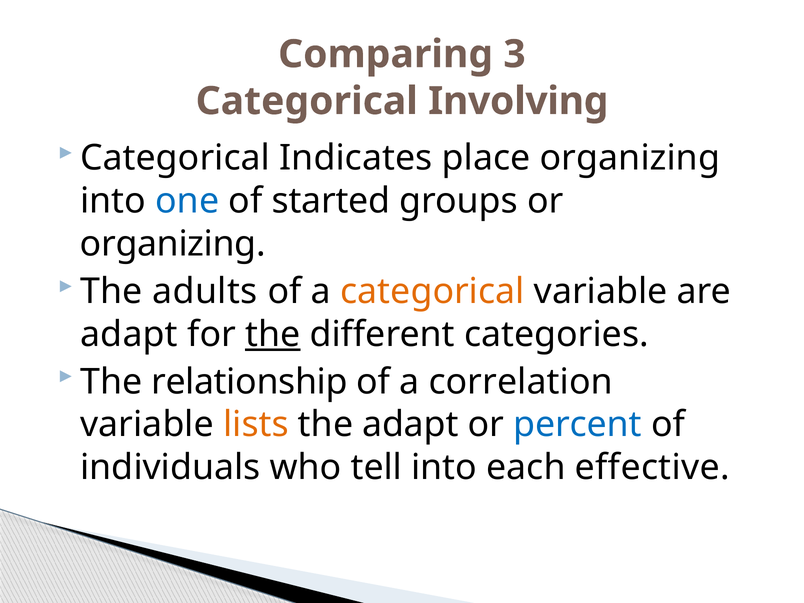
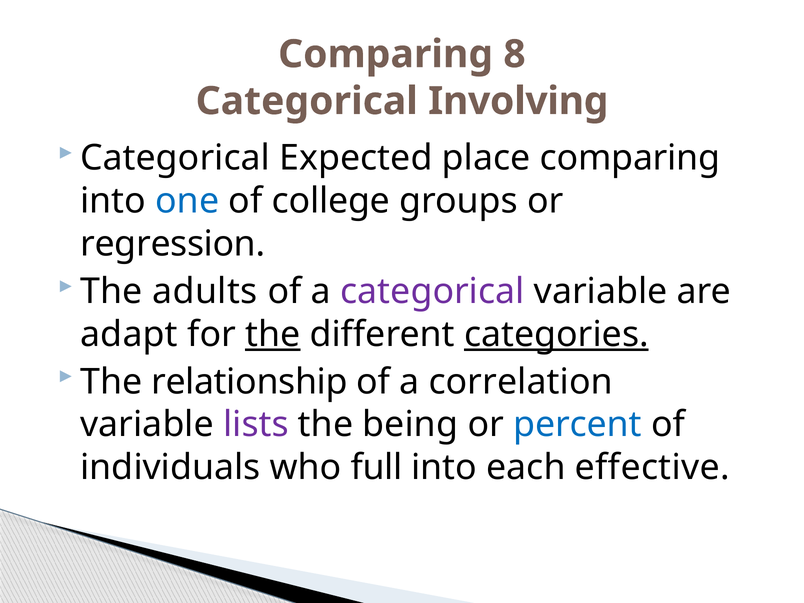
3: 3 -> 8
Indicates: Indicates -> Expected
place organizing: organizing -> comparing
started: started -> college
organizing at (173, 244): organizing -> regression
categorical at (432, 291) colour: orange -> purple
categories underline: none -> present
lists colour: orange -> purple
the adapt: adapt -> being
tell: tell -> full
